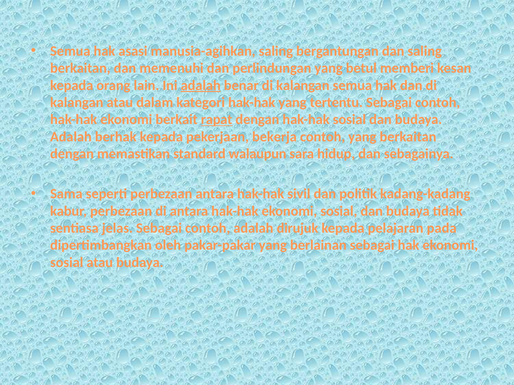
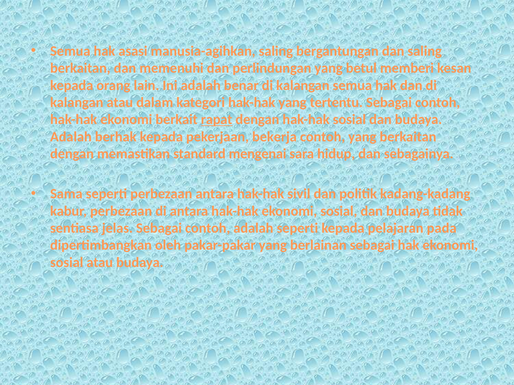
adalah at (201, 85) underline: present -> none
walaupun: walaupun -> mengenai
adalah dirujuk: dirujuk -> seperti
